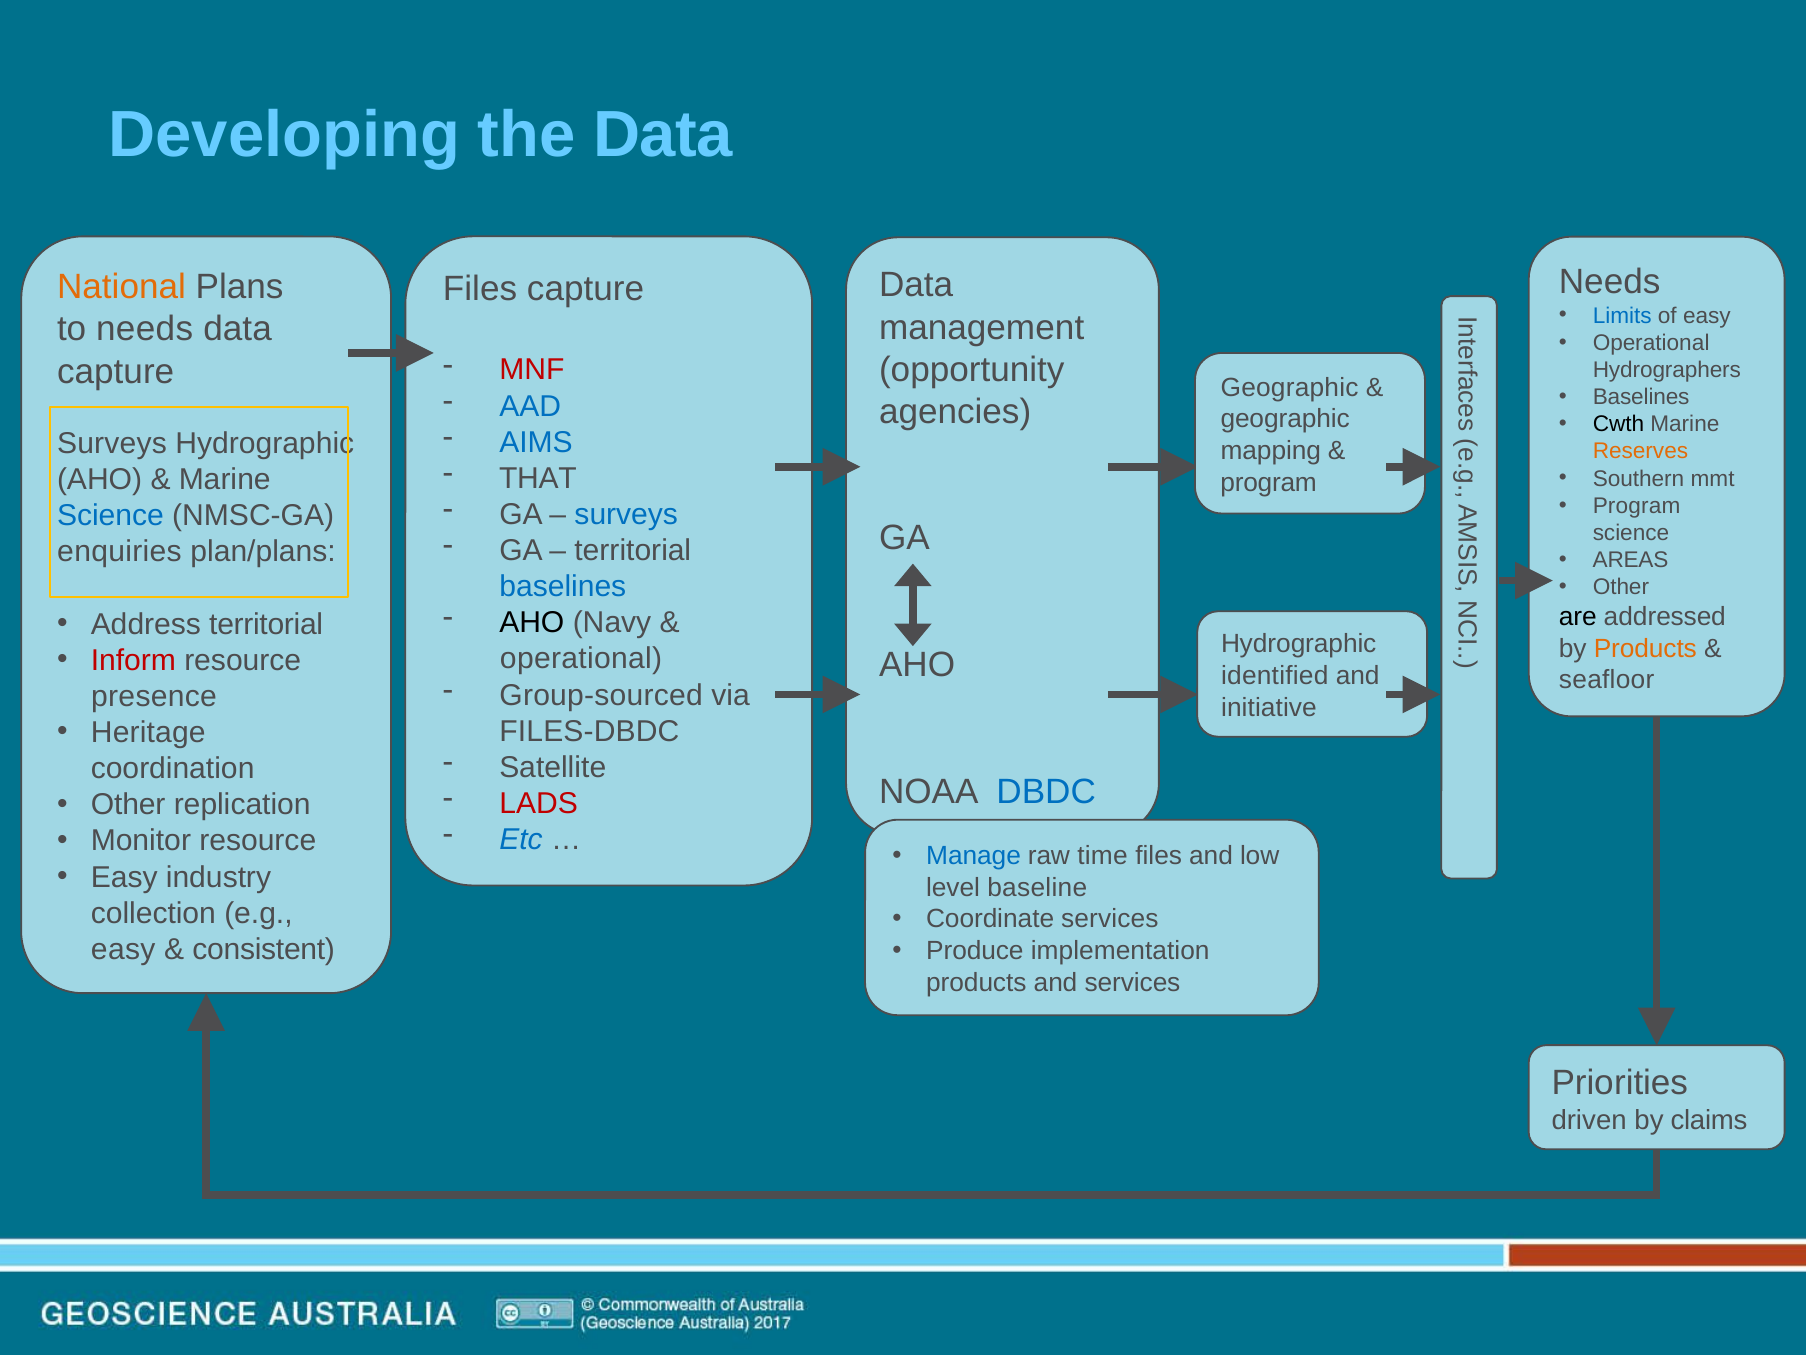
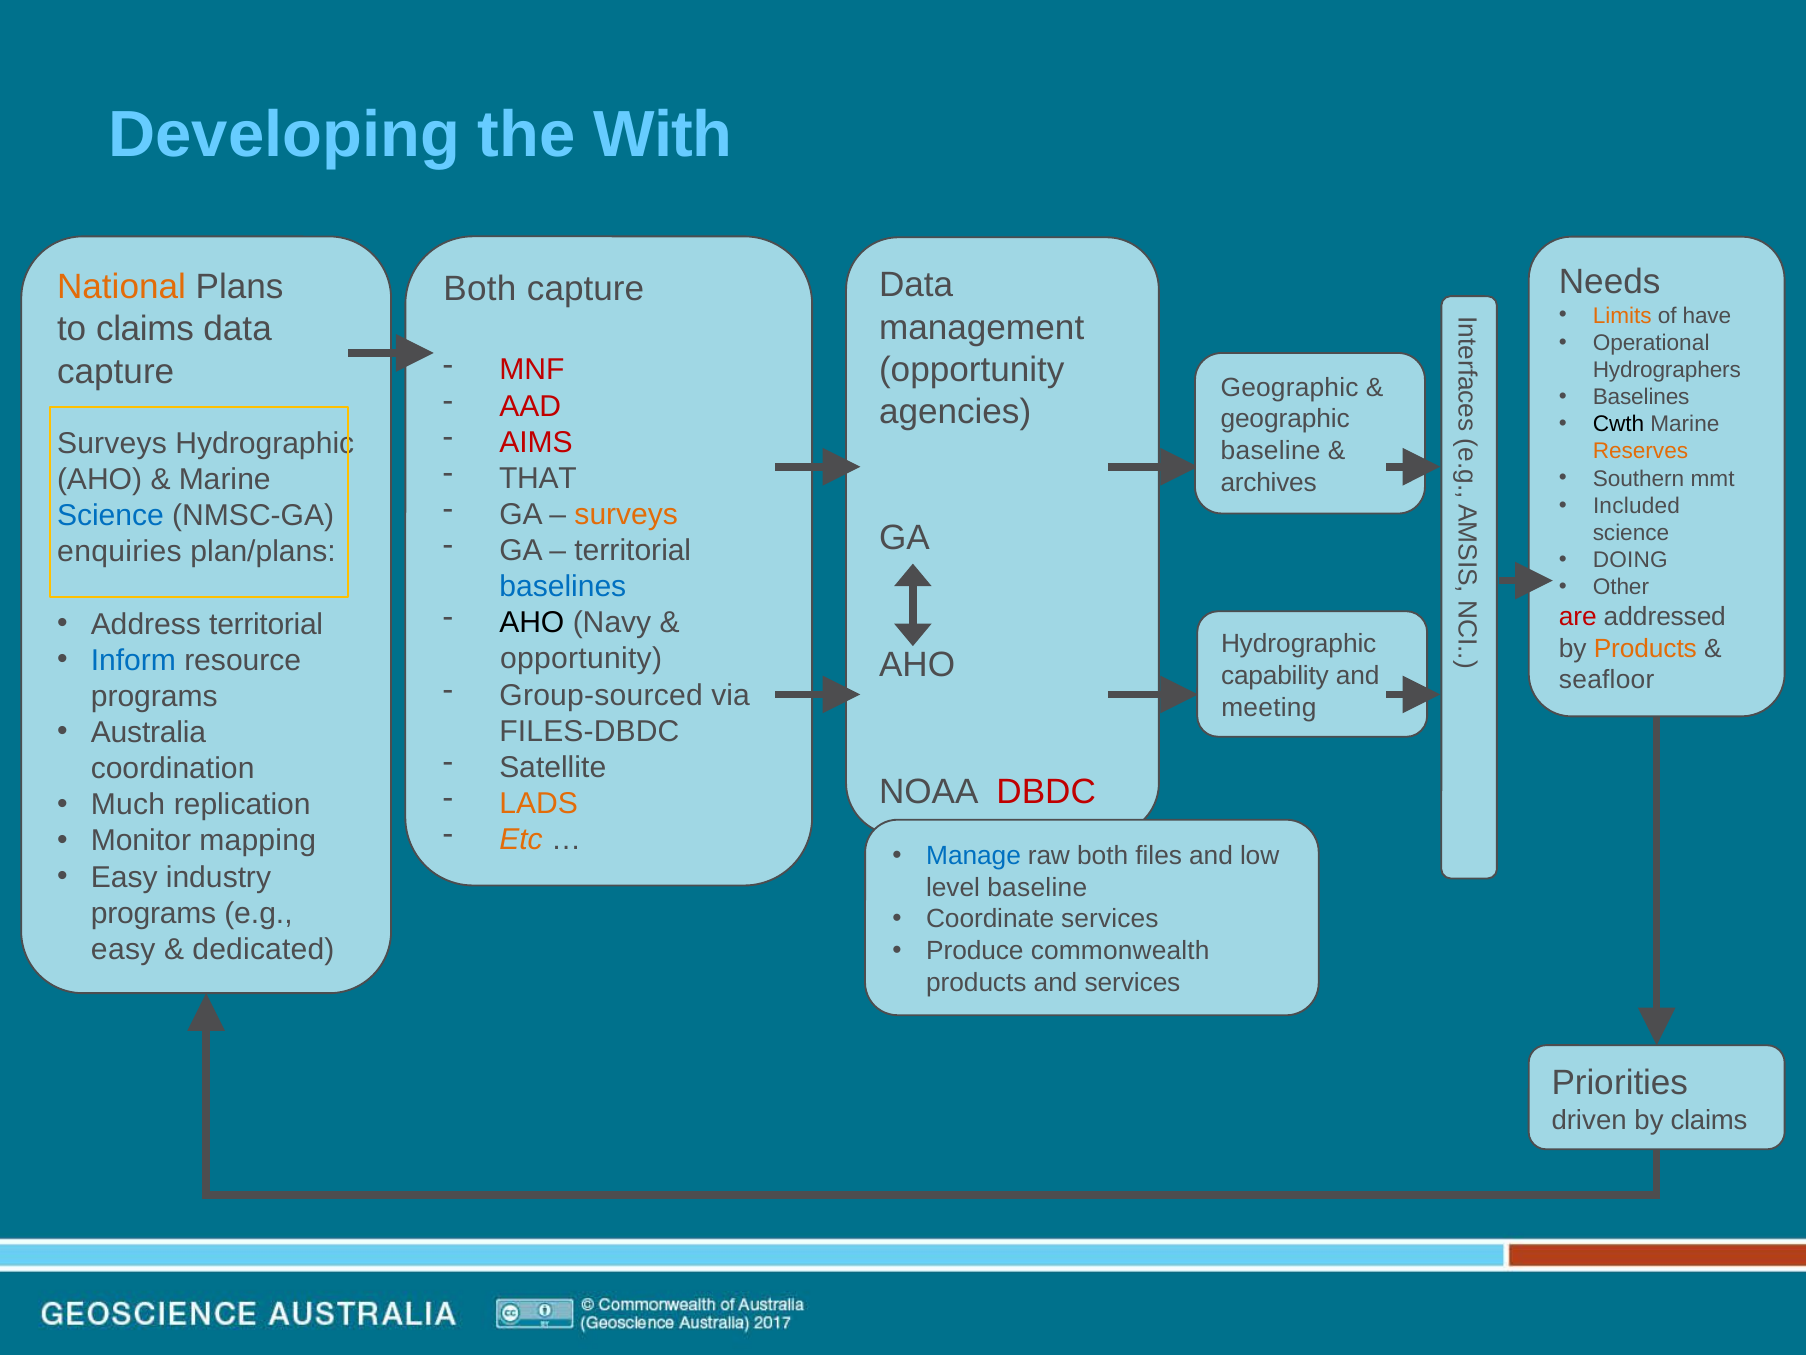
the Data: Data -> With
Files at (480, 289): Files -> Both
Limits colour: blue -> orange
of easy: easy -> have
to needs: needs -> claims
AAD colour: blue -> red
AIMS colour: blue -> red
mapping at (1271, 451): mapping -> baseline
program at (1269, 482): program -> archives
Program at (1637, 506): Program -> Included
surveys at (626, 514) colour: blue -> orange
AREAS: AREAS -> DOING
are colour: black -> red
Inform colour: red -> blue
operational at (581, 659): operational -> opportunity
identified: identified -> capability
presence at (154, 696): presence -> programs
initiative: initiative -> meeting
Heritage: Heritage -> Australia
DBDC colour: blue -> red
LADS colour: red -> orange
Other at (128, 805): Other -> Much
Etc colour: blue -> orange
Monitor resource: resource -> mapping
raw time: time -> both
collection at (153, 913): collection -> programs
consistent: consistent -> dedicated
implementation: implementation -> commonwealth
